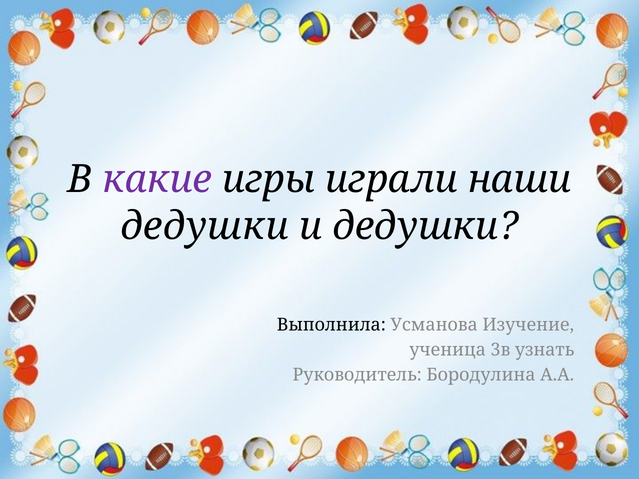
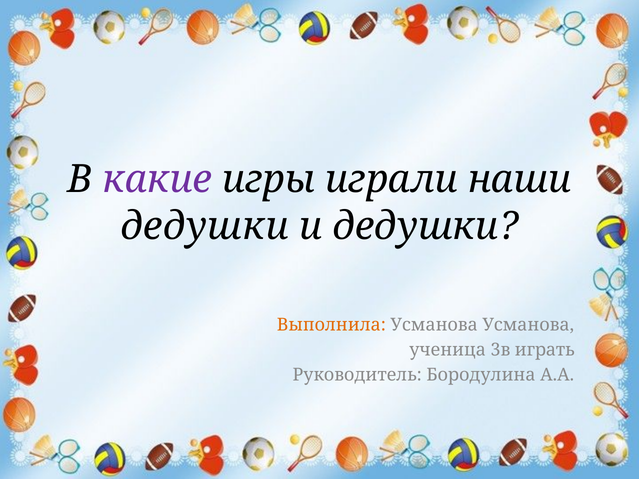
Выполнила colour: black -> orange
Усманова Изучение: Изучение -> Усманова
узнать: узнать -> играть
